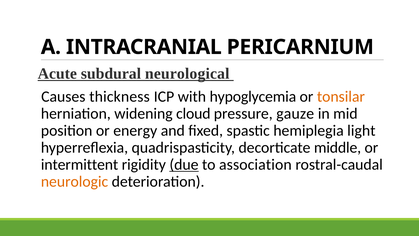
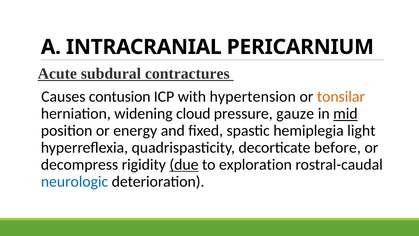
neurological: neurological -> contractures
thickness: thickness -> contusion
hypoglycemia: hypoglycemia -> hypertension
mid underline: none -> present
middle: middle -> before
intermittent: intermittent -> decompress
association: association -> exploration
neurologic colour: orange -> blue
